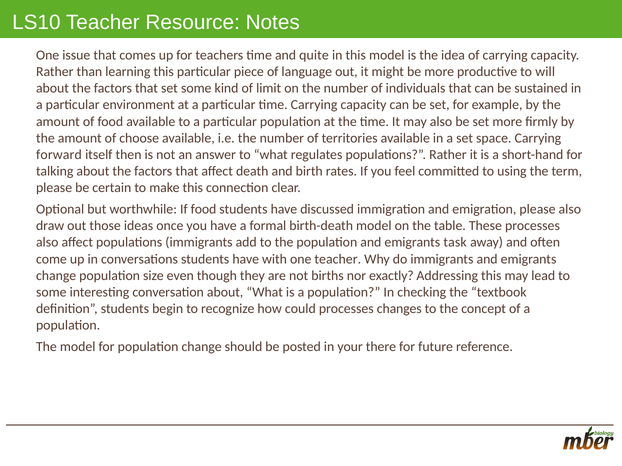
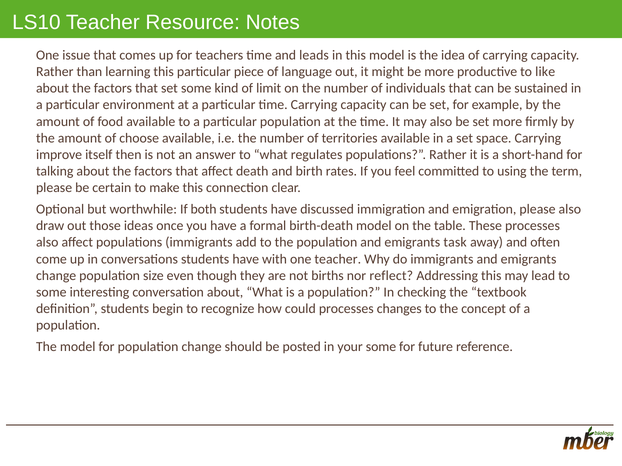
quite: quite -> leads
will: will -> like
forward: forward -> improve
If food: food -> both
exactly: exactly -> reflect
your there: there -> some
